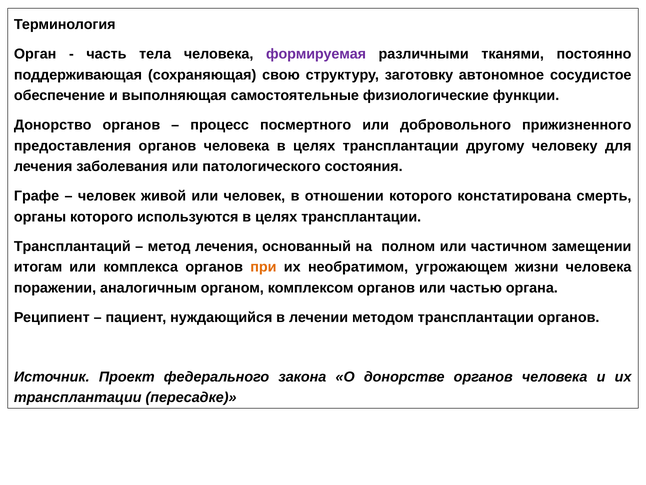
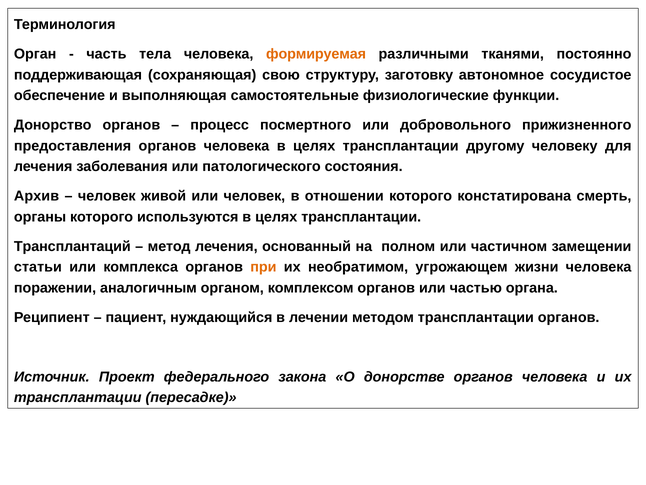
формируемая colour: purple -> orange
Графе: Графе -> Архив
итогам: итогам -> статьи
